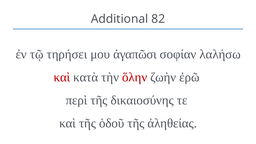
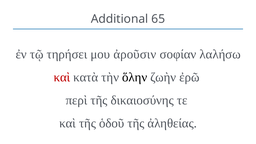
82: 82 -> 65
ἀγαπῶσι: ἀγαπῶσι -> ἀροῦσιν
ὅλην colour: red -> black
